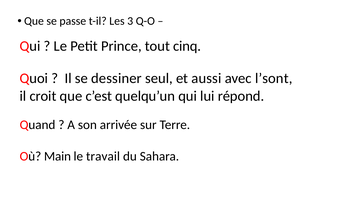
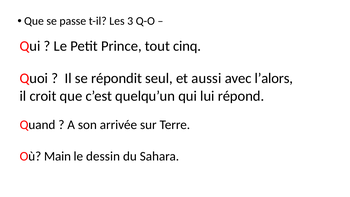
dessiner: dessiner -> répondit
l’sont: l’sont -> l’alors
travail: travail -> dessin
